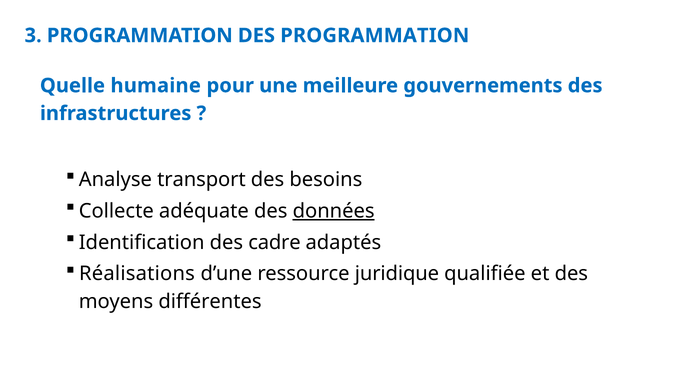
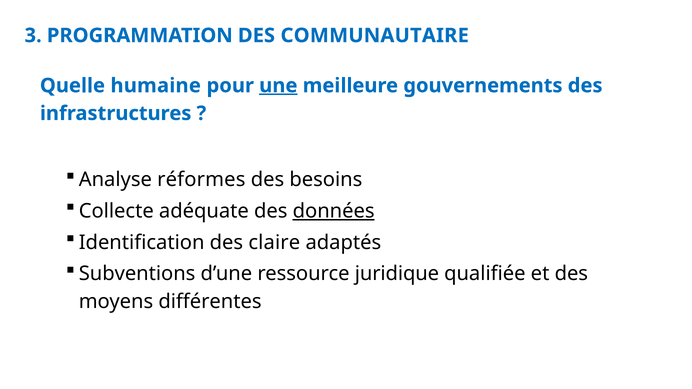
DES PROGRAMMATION: PROGRAMMATION -> COMMUNAUTAIRE
une underline: none -> present
transport: transport -> réformes
cadre: cadre -> claire
Réalisations: Réalisations -> Subventions
